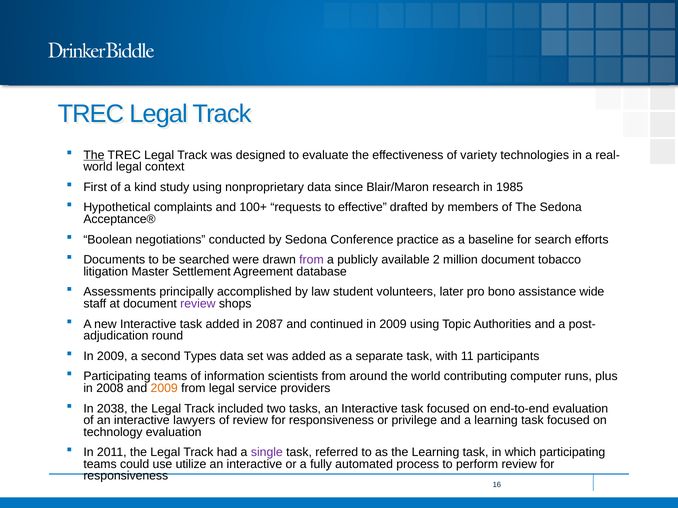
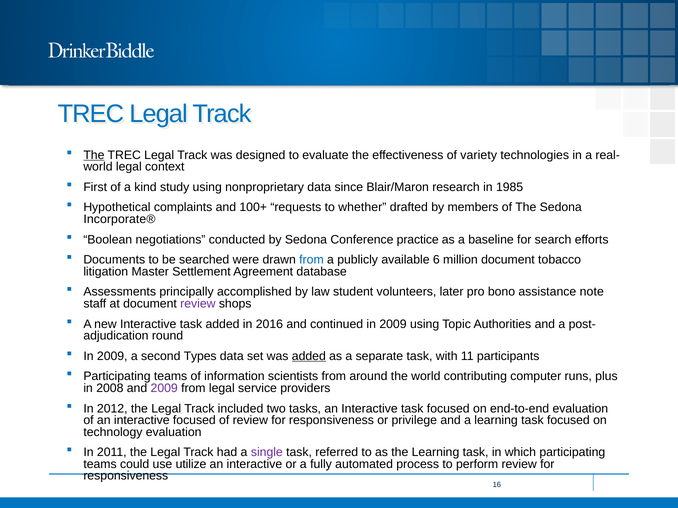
effective: effective -> whether
Acceptance®: Acceptance® -> Incorporate®
from at (311, 260) colour: purple -> blue
2: 2 -> 6
wide: wide -> note
2087: 2087 -> 2016
added at (309, 356) underline: none -> present
2009 at (164, 389) colour: orange -> purple
2038: 2038 -> 2012
interactive lawyers: lawyers -> focused
